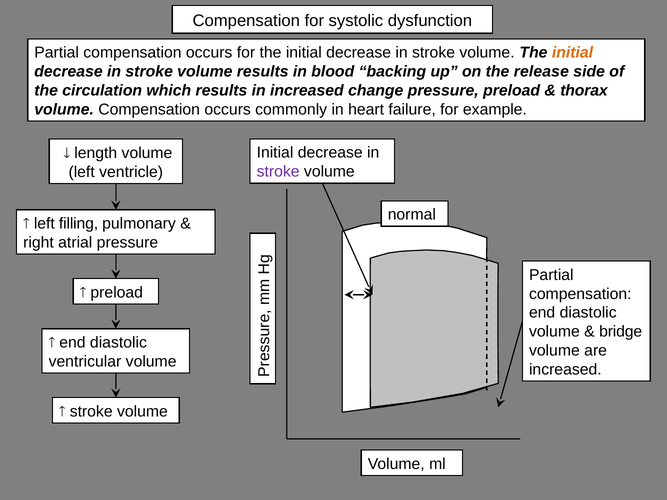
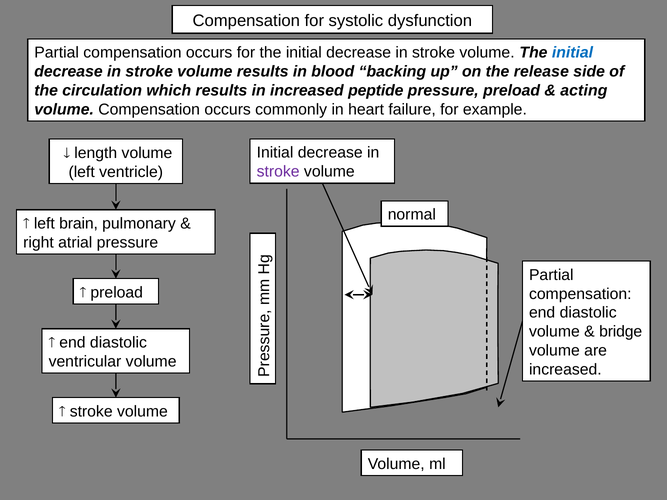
initial at (572, 53) colour: orange -> blue
change: change -> peptide
thorax: thorax -> acting
filling: filling -> brain
